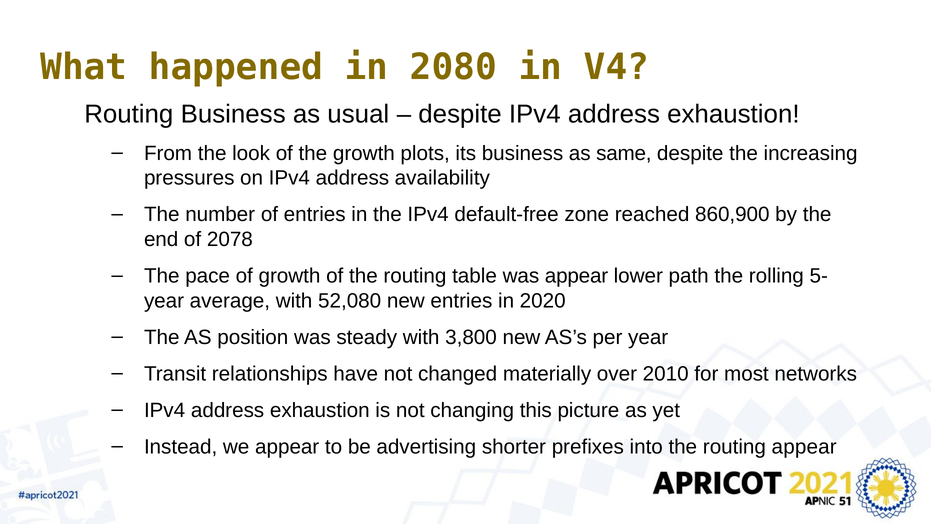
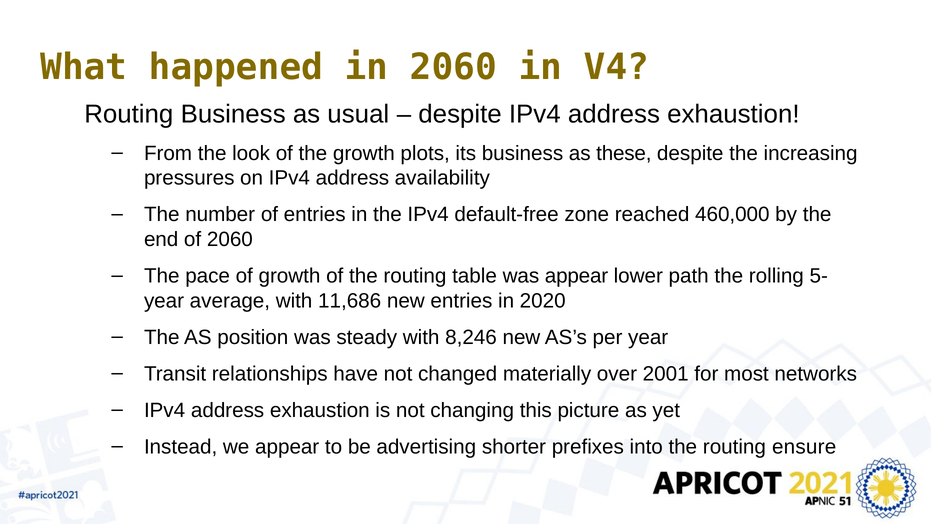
in 2080: 2080 -> 2060
same: same -> these
860,900: 860,900 -> 460,000
of 2078: 2078 -> 2060
52,080: 52,080 -> 11,686
3,800: 3,800 -> 8,246
2010: 2010 -> 2001
routing appear: appear -> ensure
